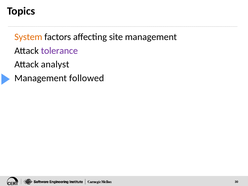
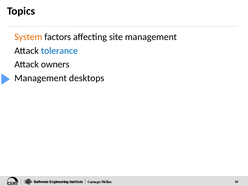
tolerance colour: purple -> blue
analyst: analyst -> owners
followed: followed -> desktops
